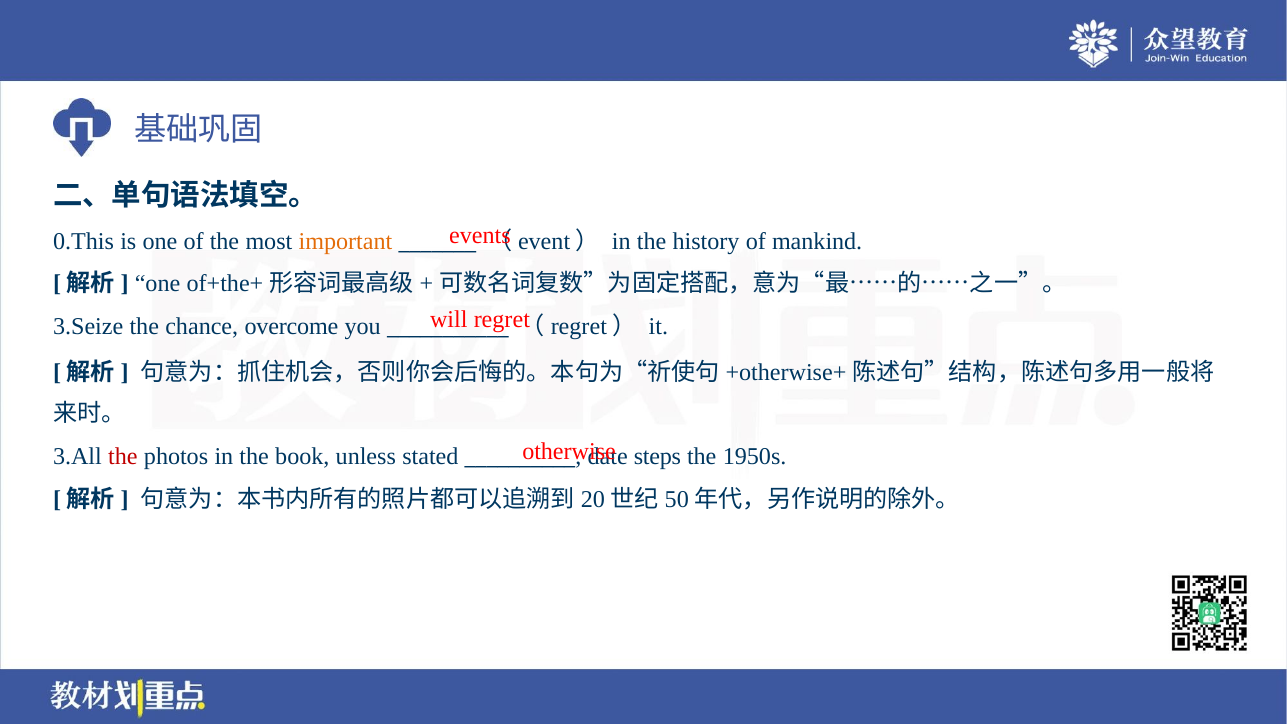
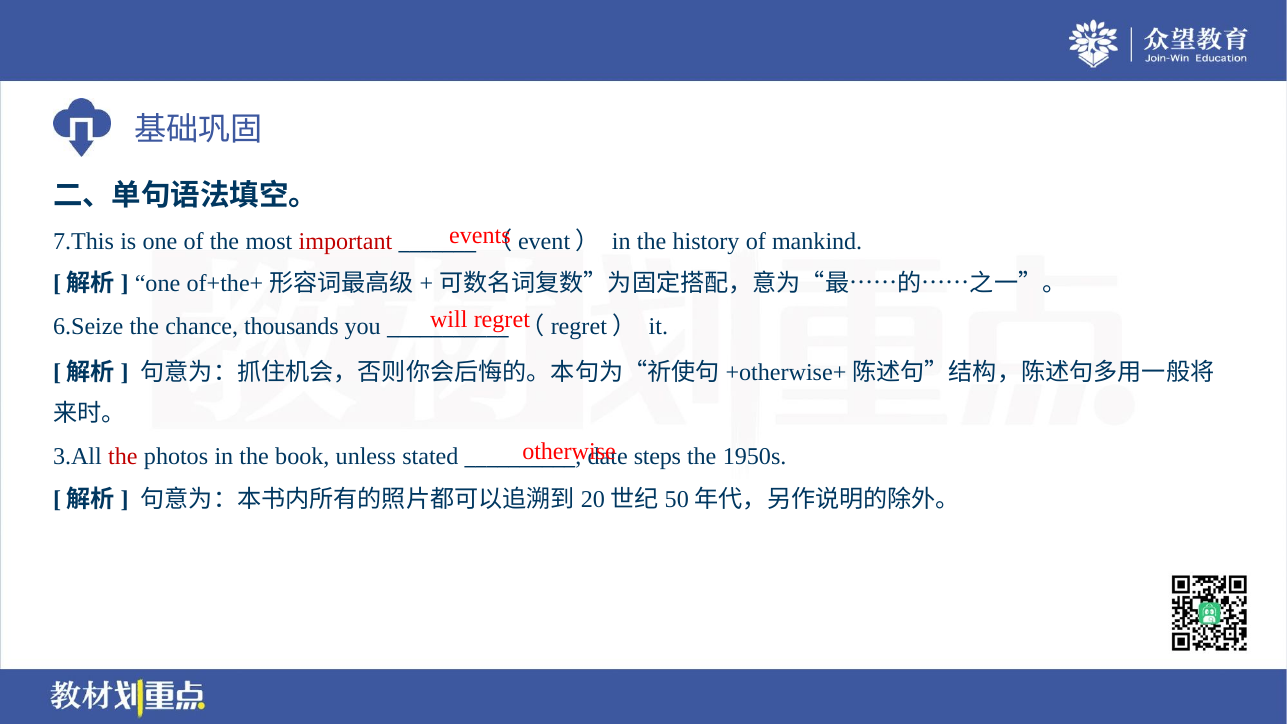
0.This: 0.This -> 7.This
important colour: orange -> red
3.Seize: 3.Seize -> 6.Seize
overcome: overcome -> thousands
